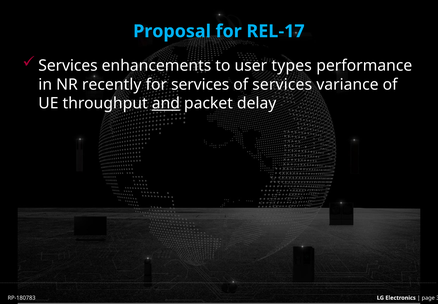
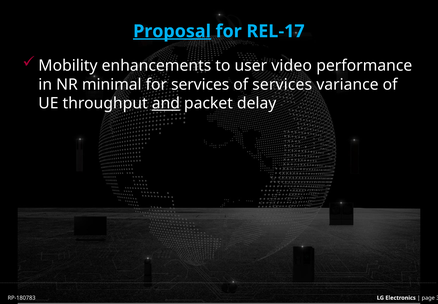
Proposal underline: none -> present
Services at (68, 65): Services -> Mobility
types: types -> video
recently: recently -> minimal
